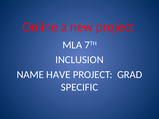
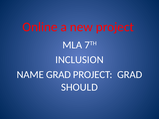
NAME HAVE: HAVE -> GRAD
SPECIFIC: SPECIFIC -> SHOULD
